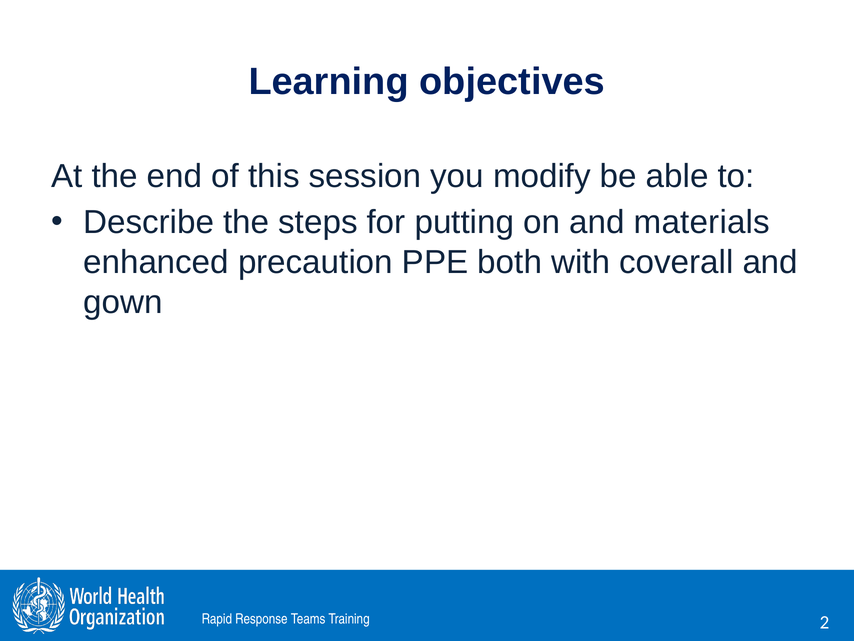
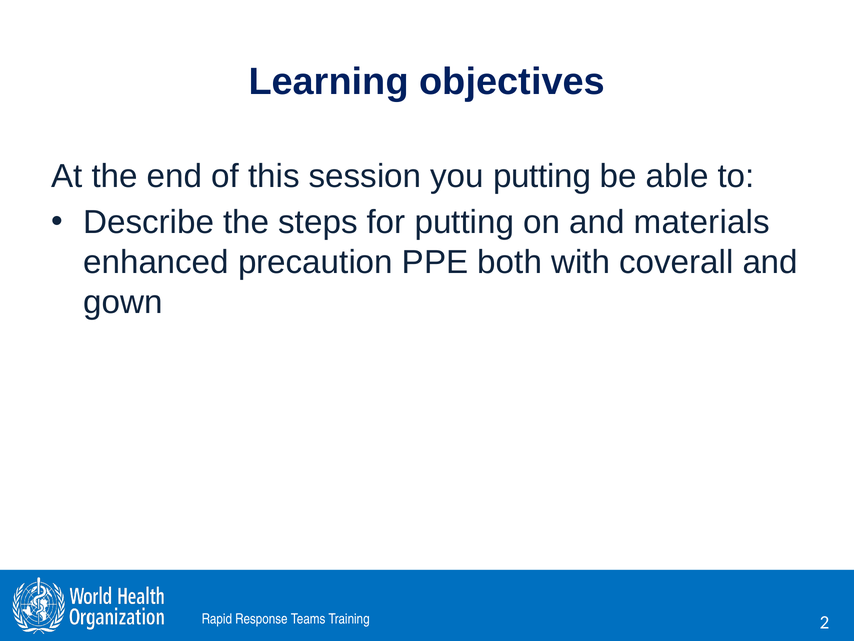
you modify: modify -> putting
